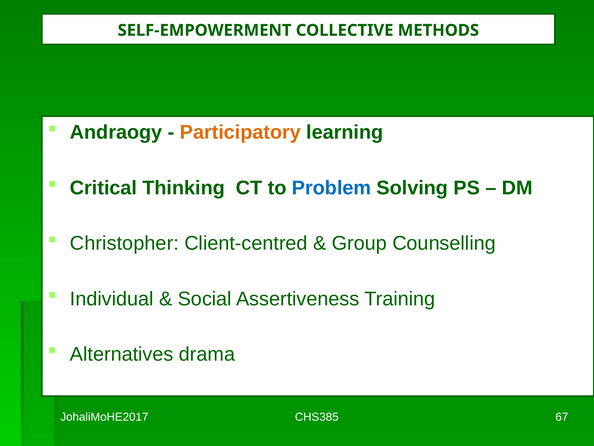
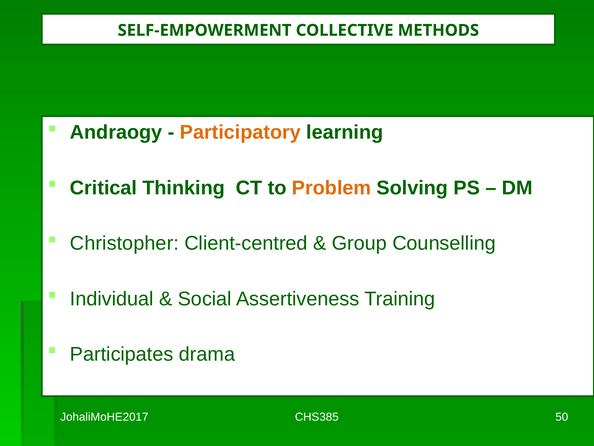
Problem colour: blue -> orange
Alternatives: Alternatives -> Participates
67: 67 -> 50
